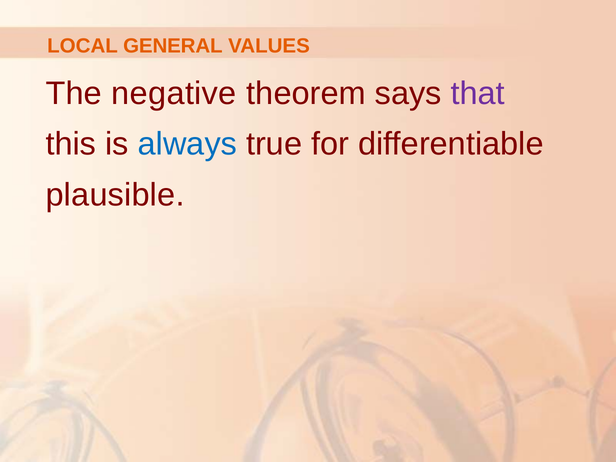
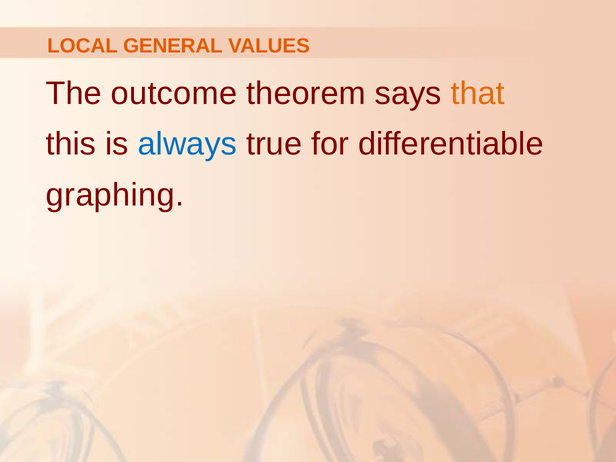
negative: negative -> outcome
that colour: purple -> orange
plausible: plausible -> graphing
